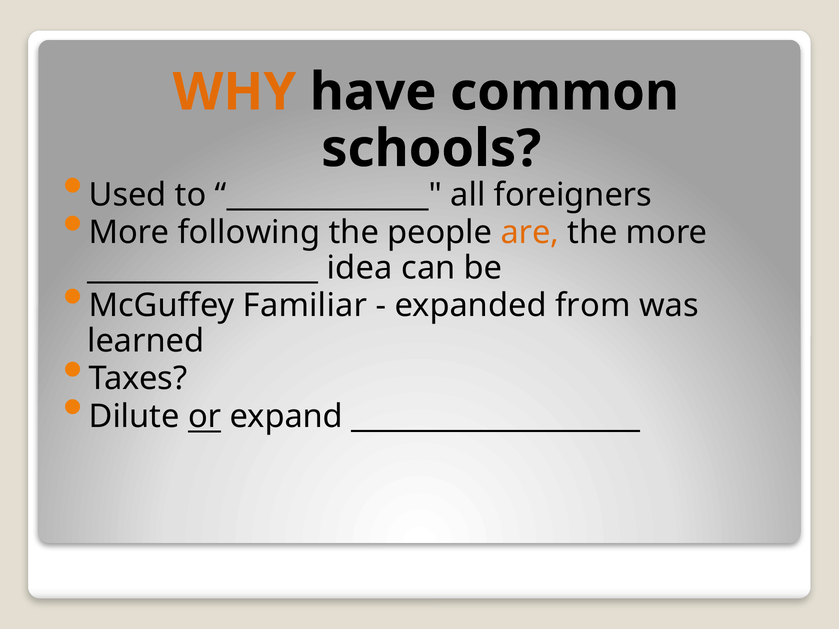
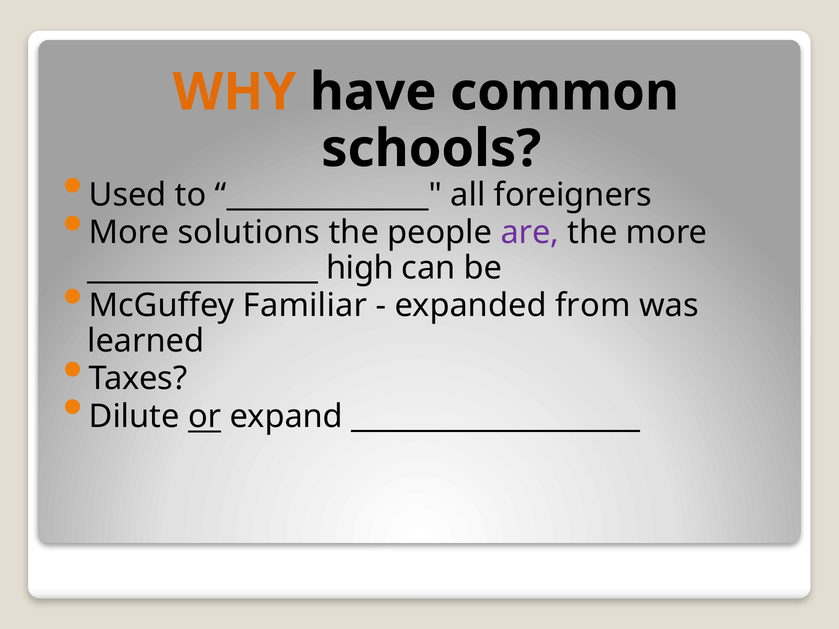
following: following -> solutions
are colour: orange -> purple
idea: idea -> high
